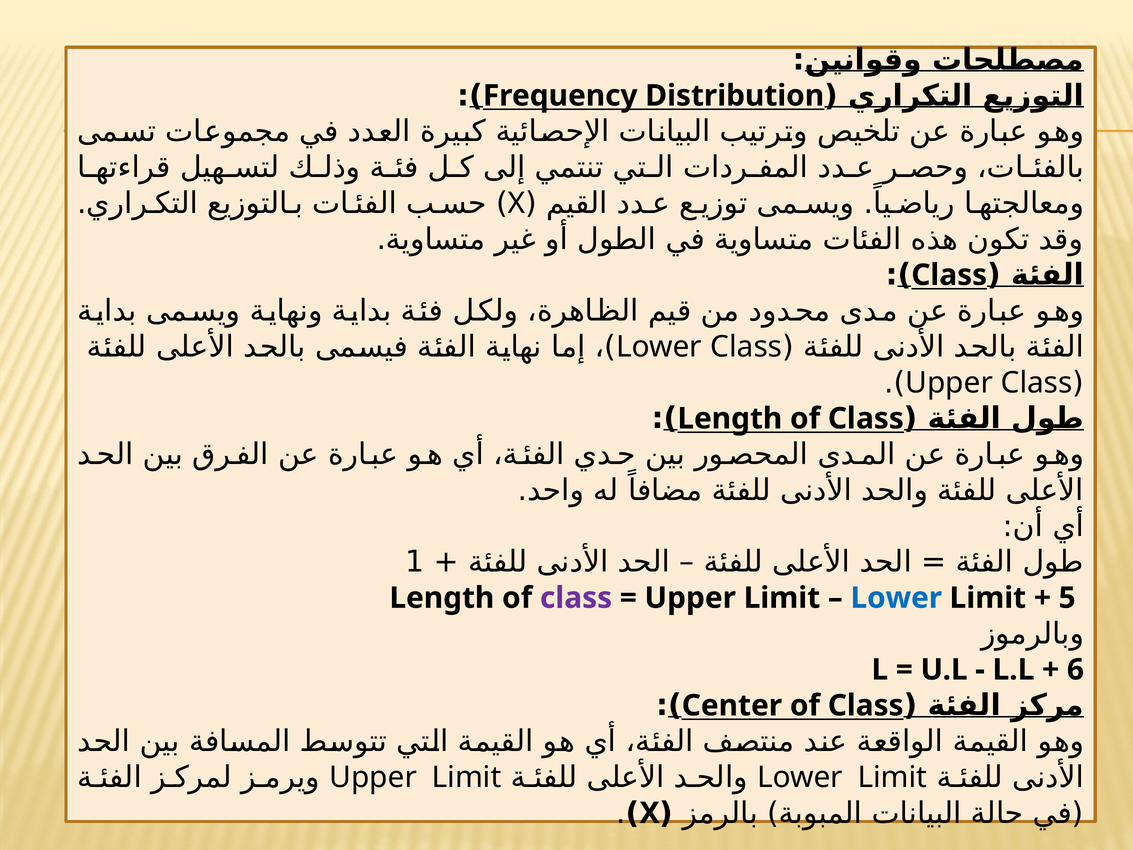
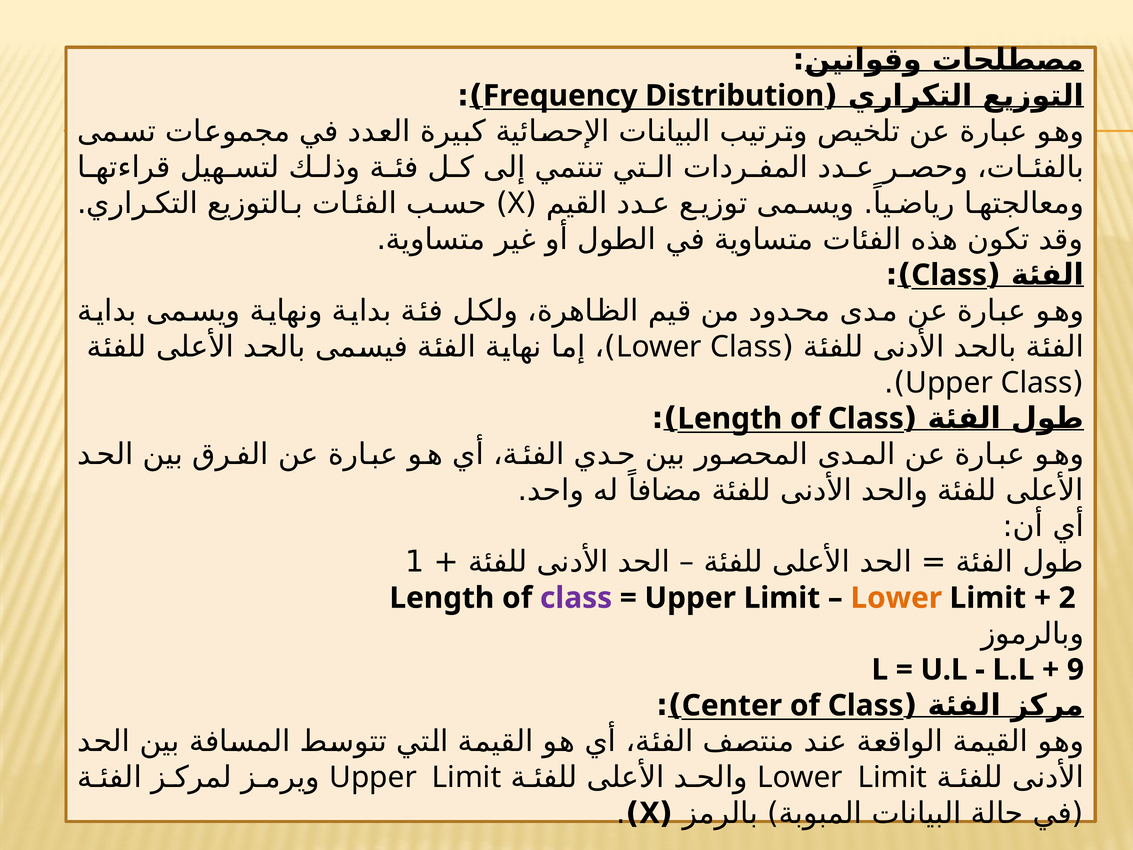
Lower at (896, 598) colour: blue -> orange
5: 5 -> 2
6: 6 -> 9
